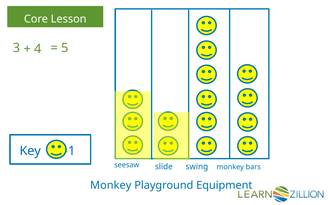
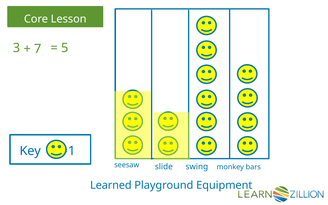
4: 4 -> 7
Monkey at (111, 185): Monkey -> Learned
